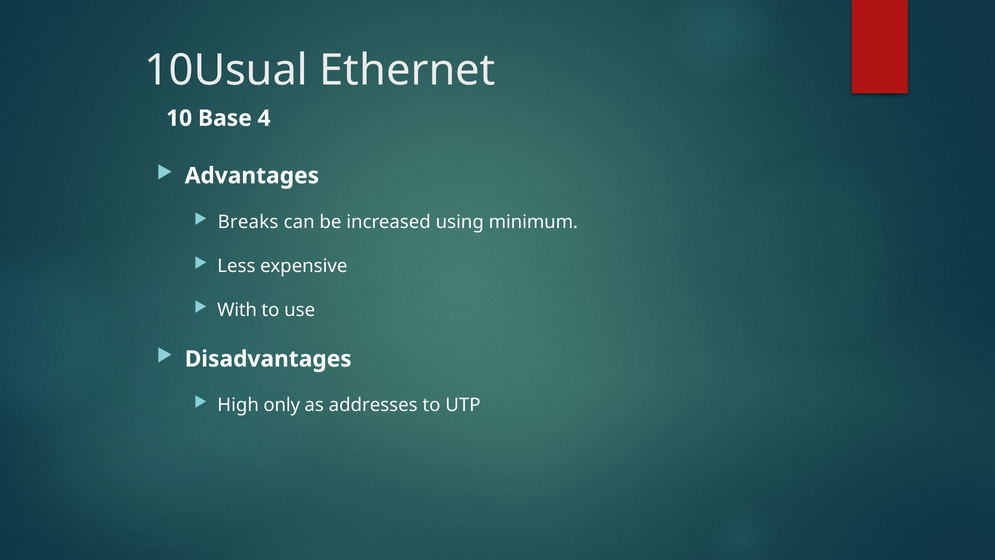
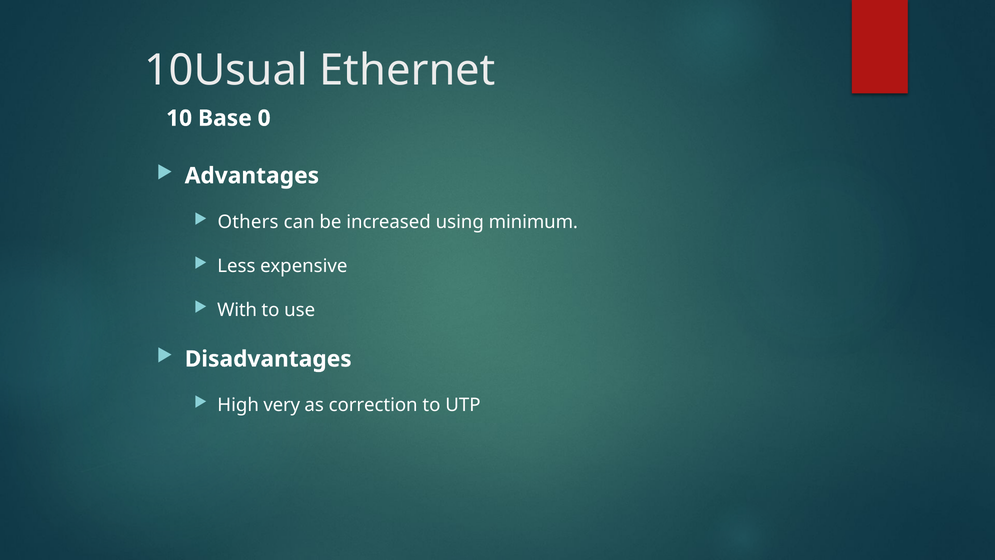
4: 4 -> 0
Breaks: Breaks -> Others
only: only -> very
addresses: addresses -> correction
